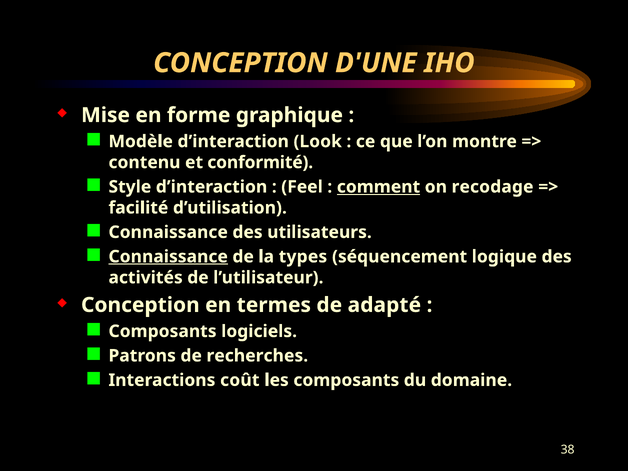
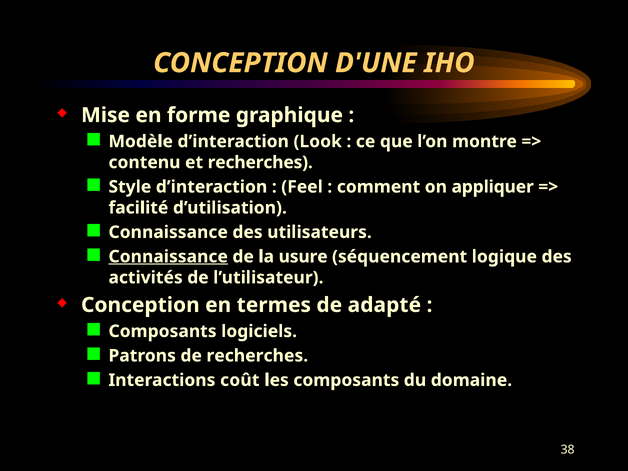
et conformité: conformité -> recherches
comment underline: present -> none
recodage: recodage -> appliquer
types: types -> usure
